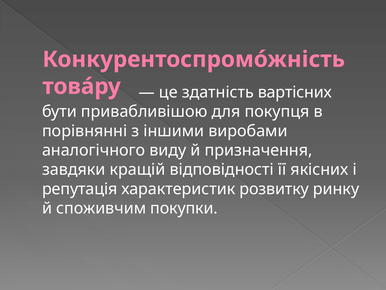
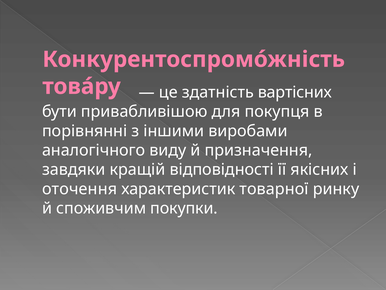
репутація: репутація -> оточення
розвитку: розвитку -> товарної
